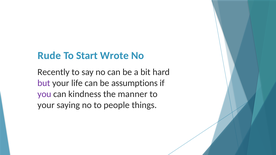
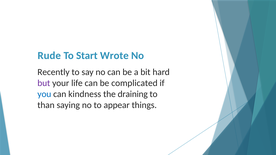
assumptions: assumptions -> complicated
you colour: purple -> blue
manner: manner -> draining
your at (46, 105): your -> than
people: people -> appear
